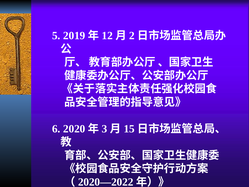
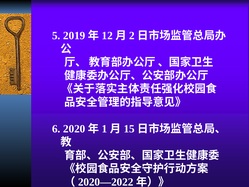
3: 3 -> 1
